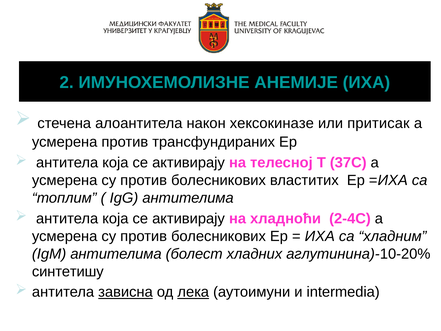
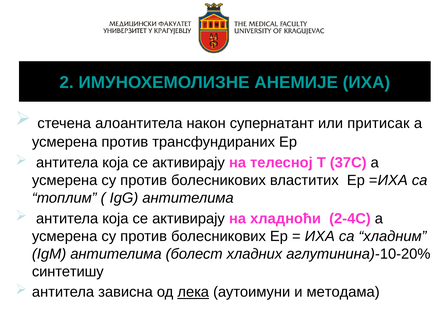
хексокиназе: хексокиназе -> супернатант
зависна underline: present -> none
intermedia: intermedia -> методама
